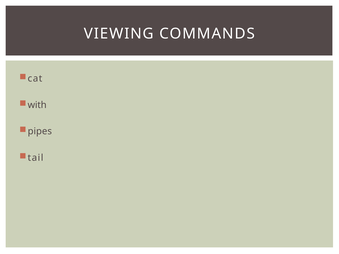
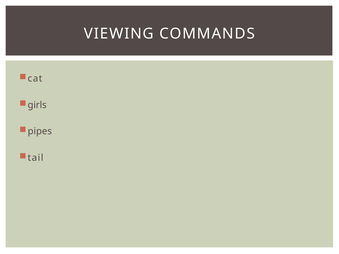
with: with -> girls
